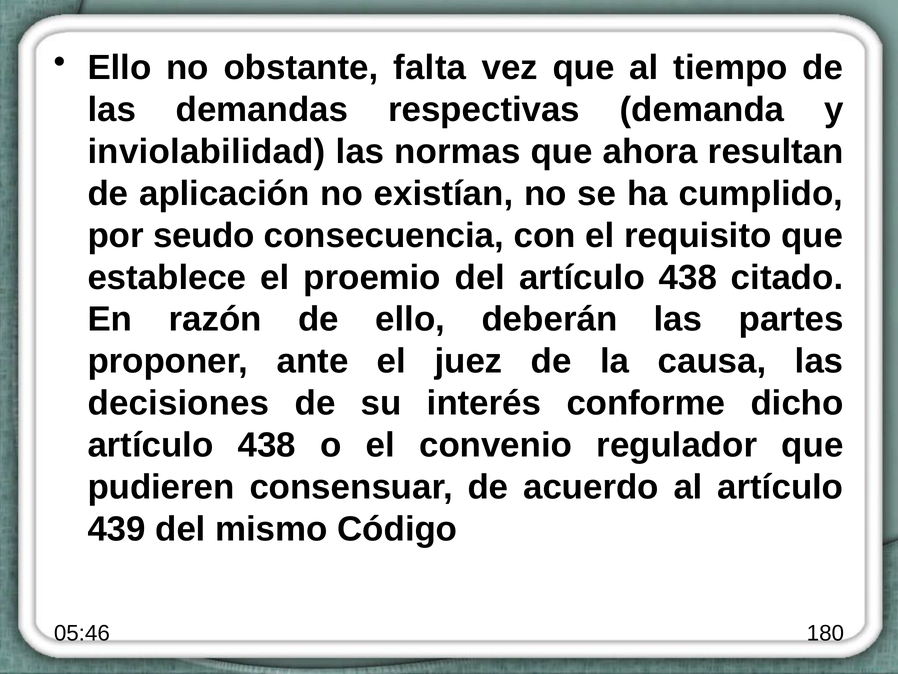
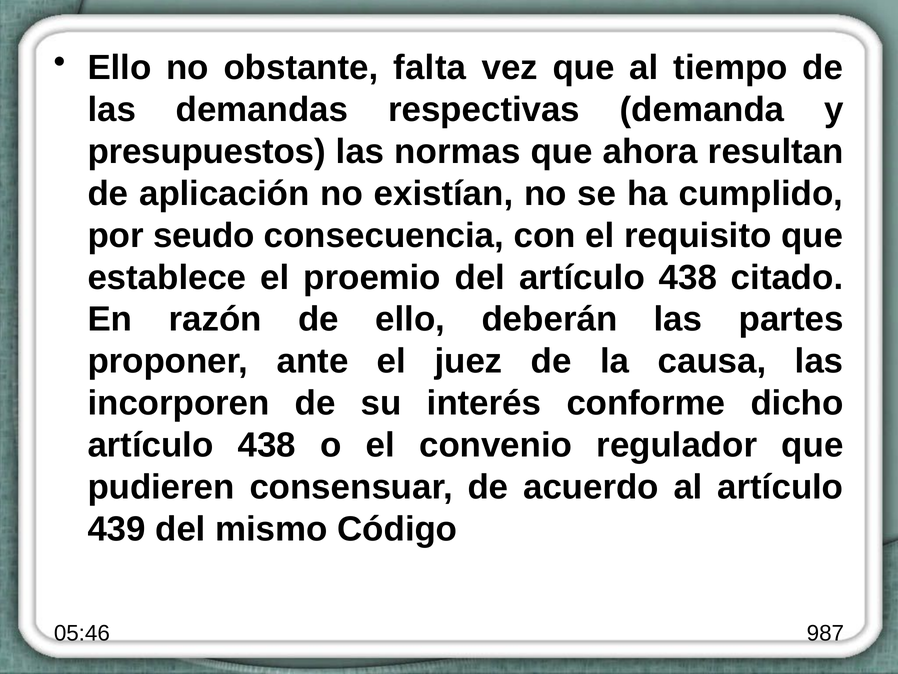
inviolabilidad: inviolabilidad -> presupuestos
decisiones: decisiones -> incorporen
180: 180 -> 987
